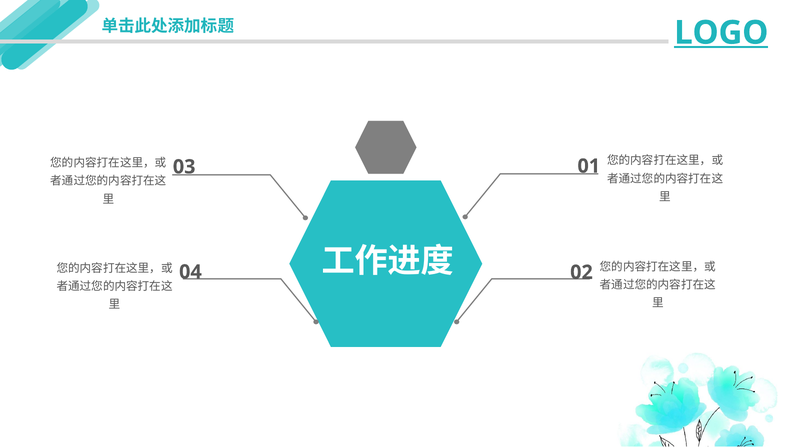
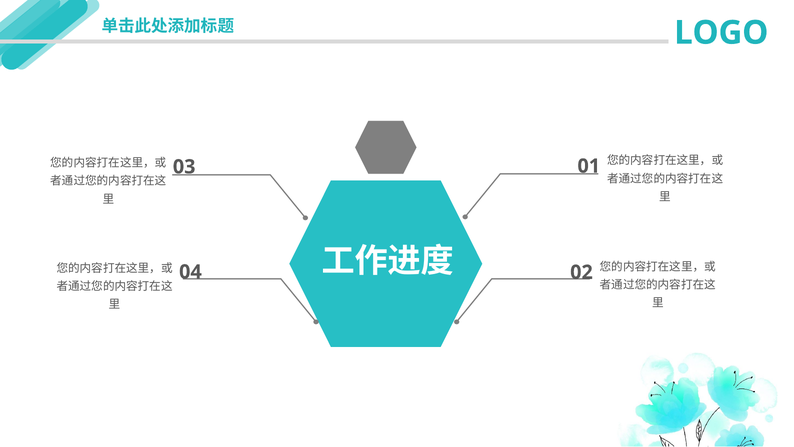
LOGO underline: present -> none
